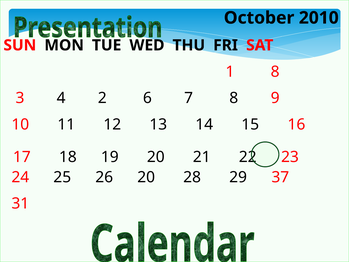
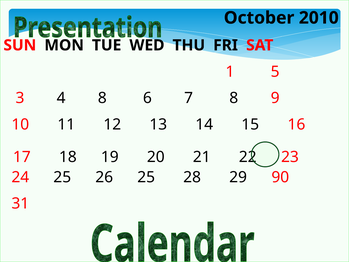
1 8: 8 -> 5
4 2: 2 -> 8
26 20: 20 -> 25
37: 37 -> 90
